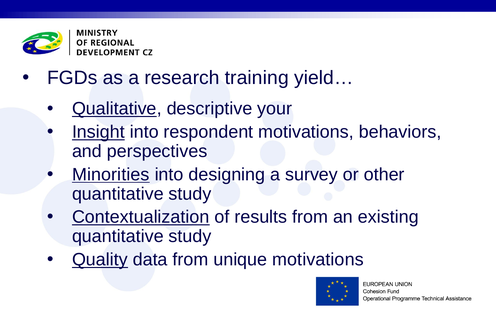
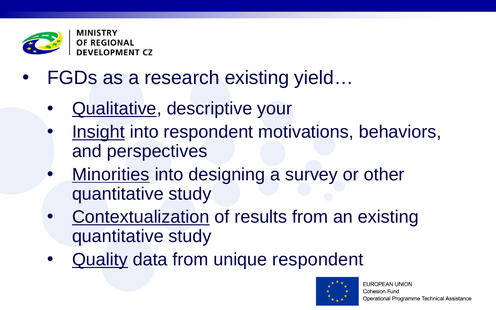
research training: training -> existing
unique motivations: motivations -> respondent
